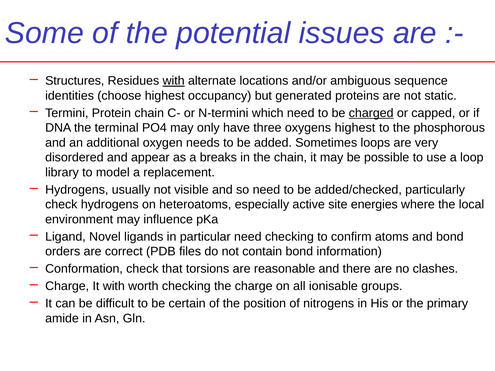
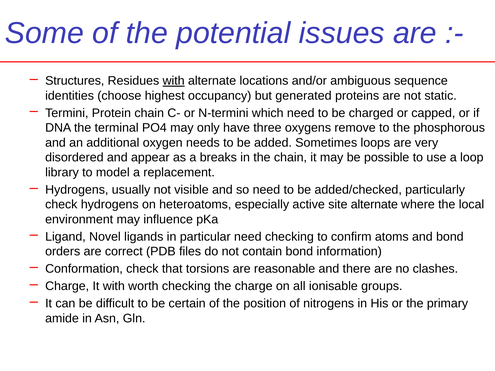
charged underline: present -> none
oxygens highest: highest -> remove
site energies: energies -> alternate
